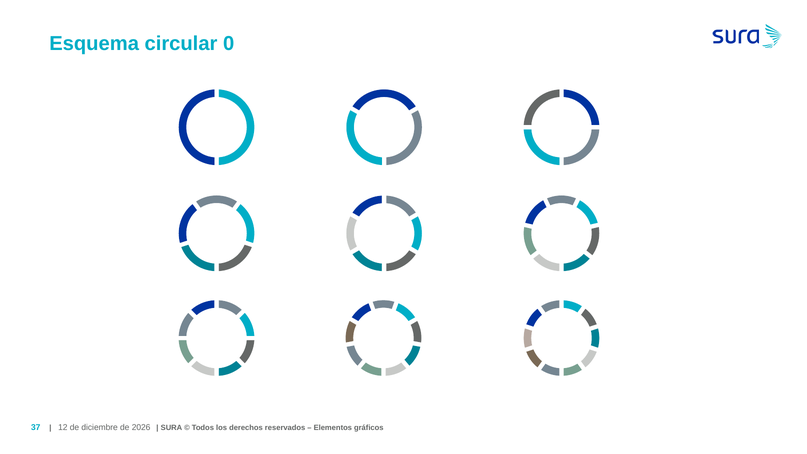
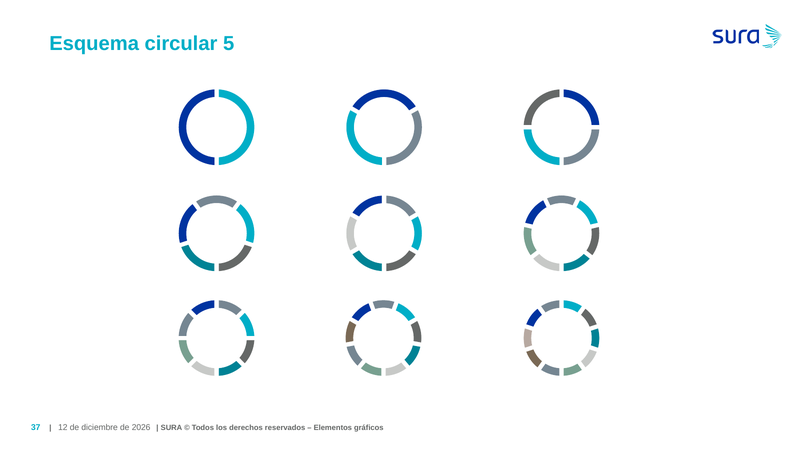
0: 0 -> 5
